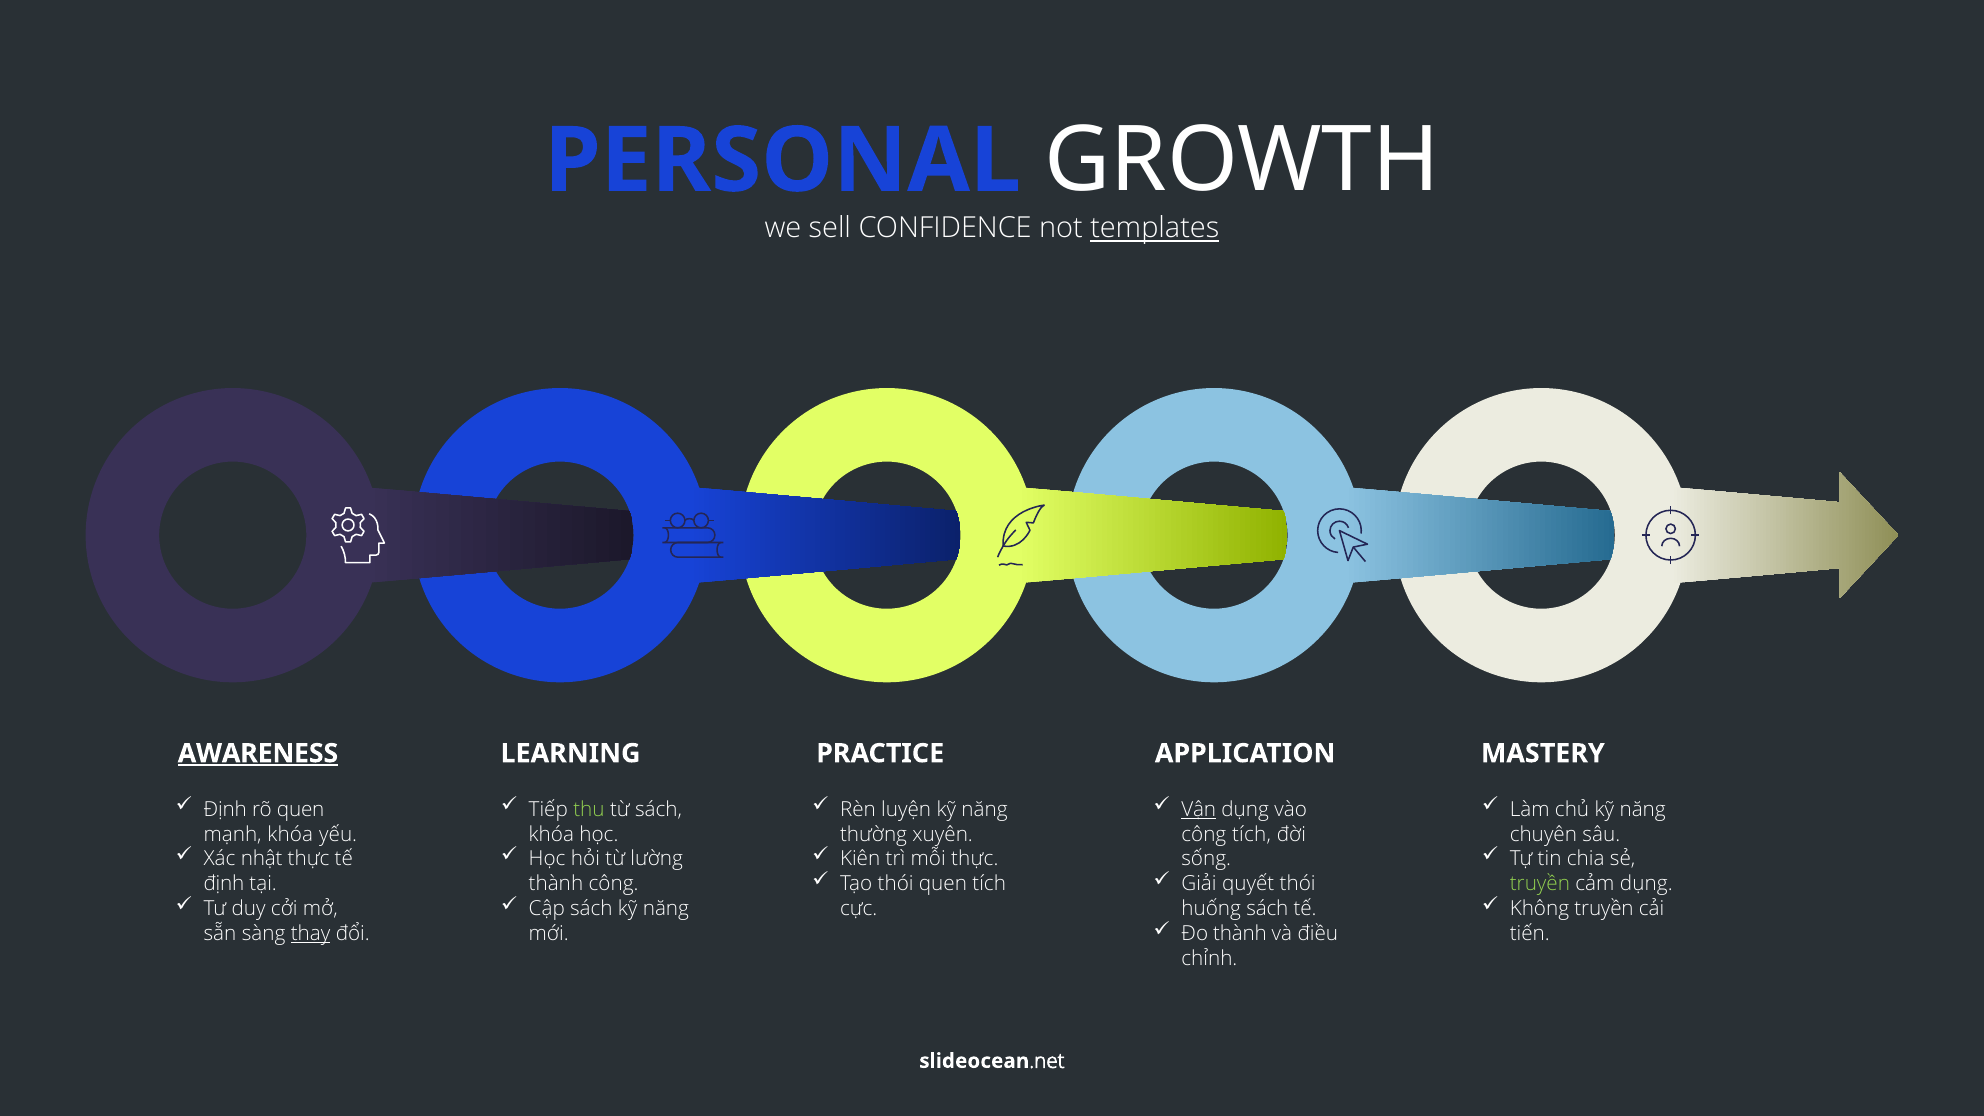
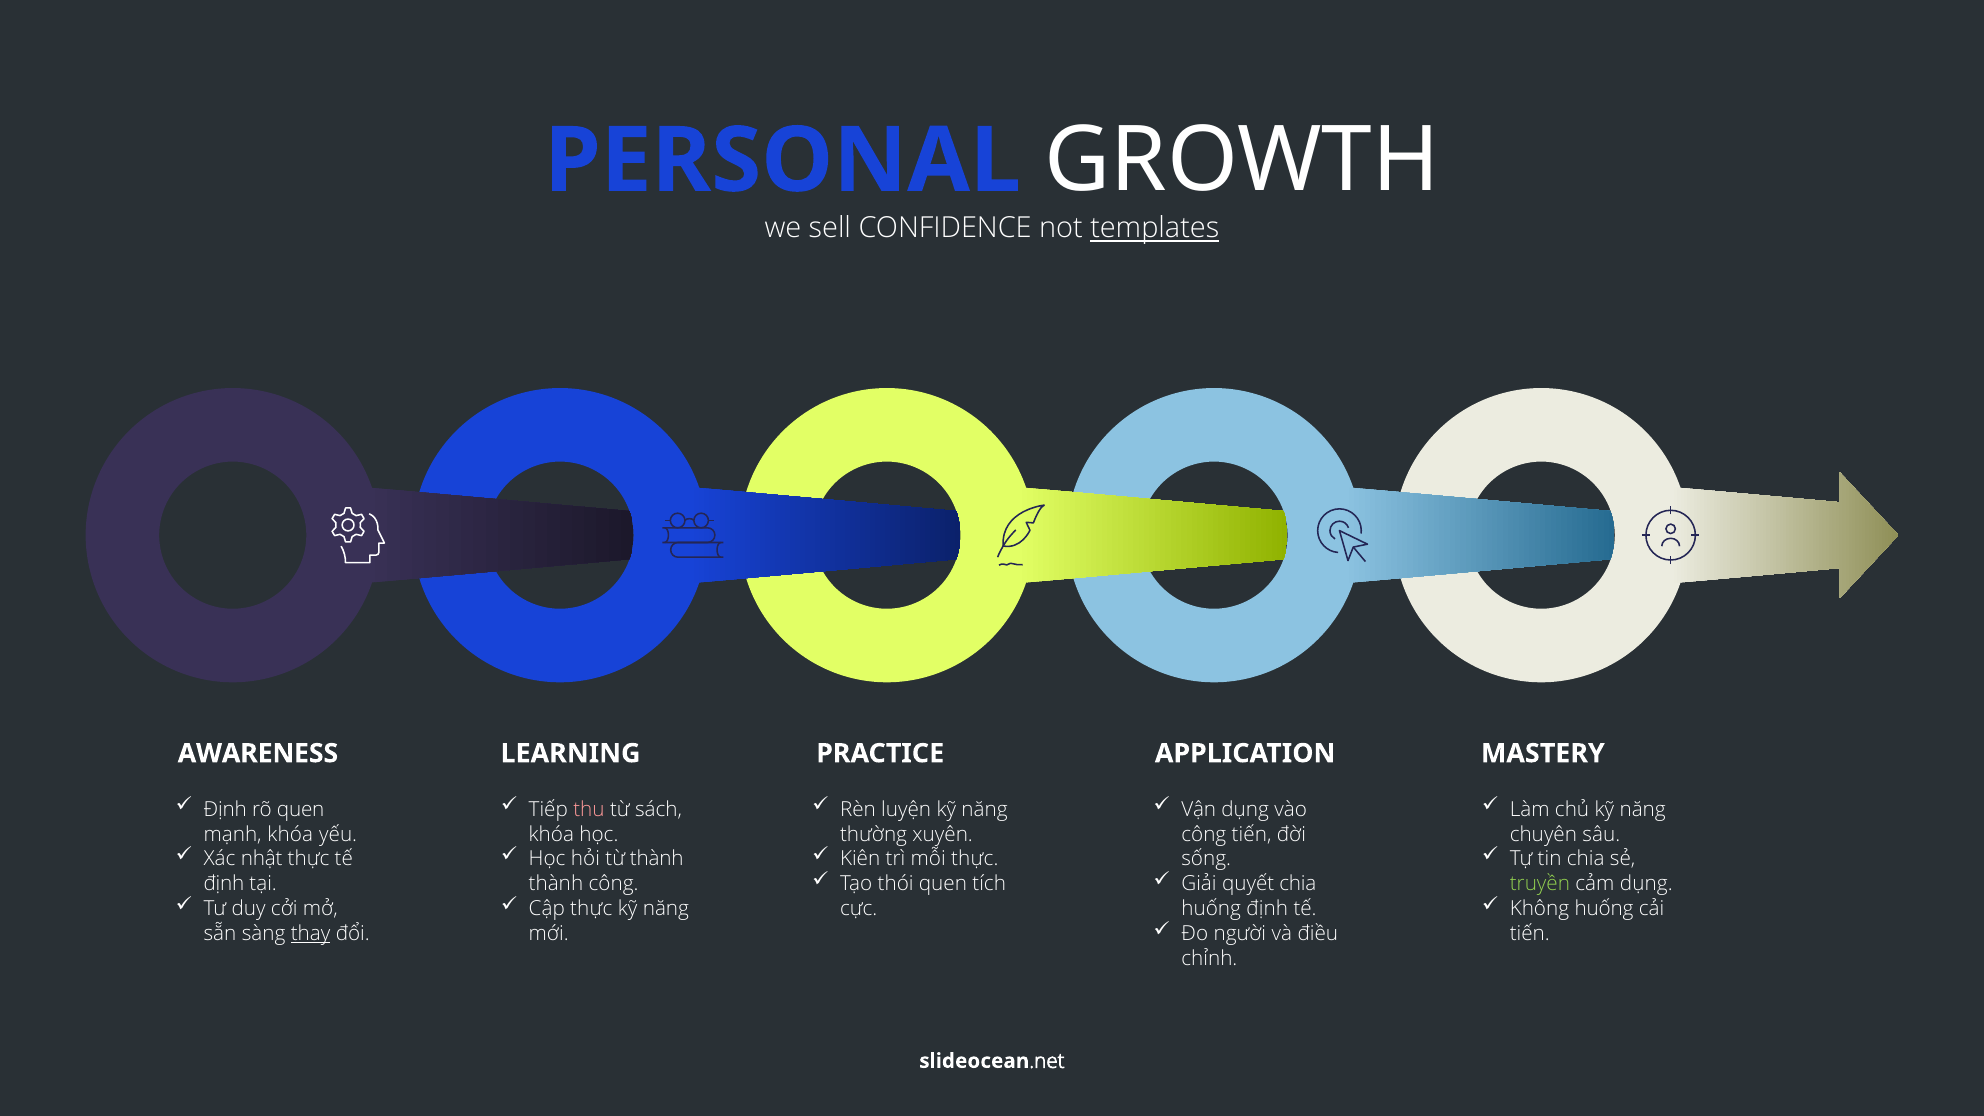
AWARENESS underline: present -> none
thu colour: light green -> pink
Vận underline: present -> none
công tích: tích -> tiến
từ lường: lường -> thành
quyết thói: thói -> chia
Cập sách: sách -> thực
Không truyền: truyền -> huống
huống sách: sách -> định
Đo thành: thành -> người
